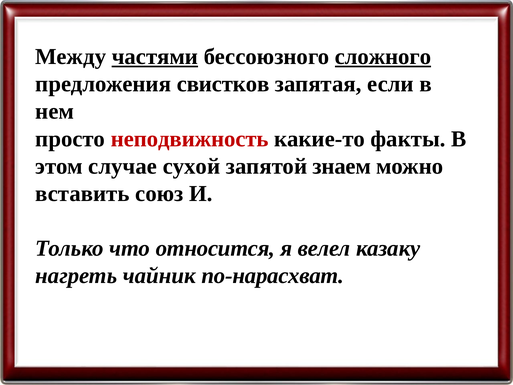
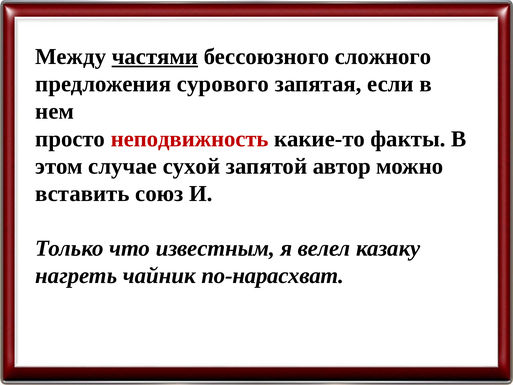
сложного underline: present -> none
свистков: свистков -> сурового
знаем: знаем -> автор
относится: относится -> известным
